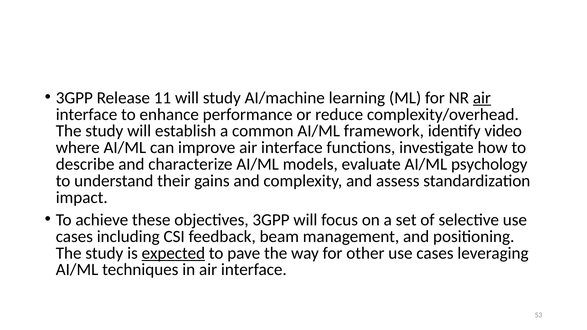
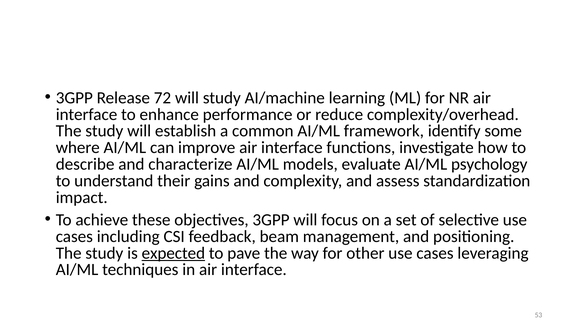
11: 11 -> 72
air at (482, 98) underline: present -> none
video: video -> some
